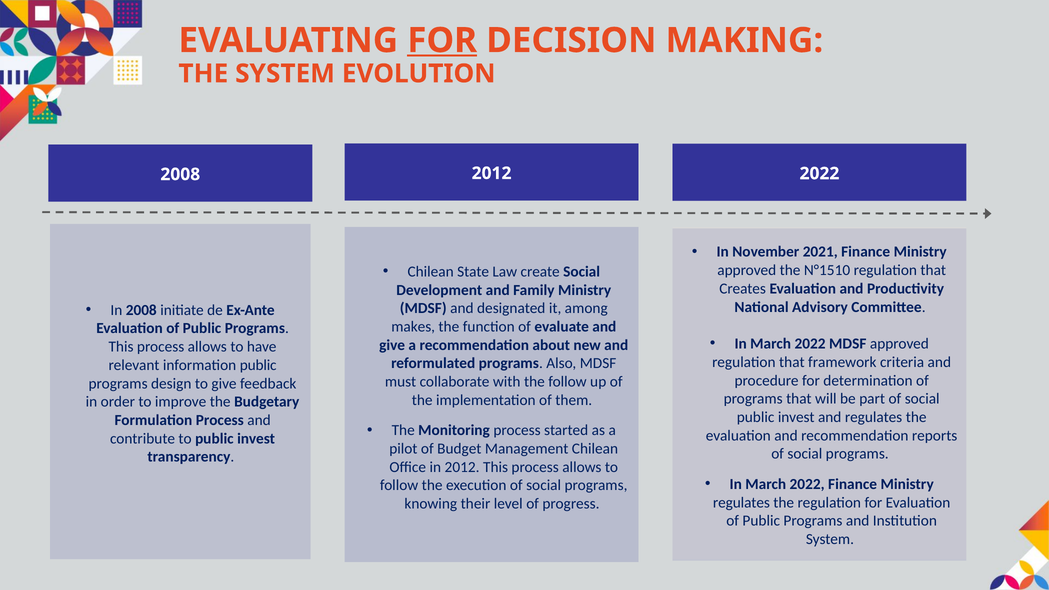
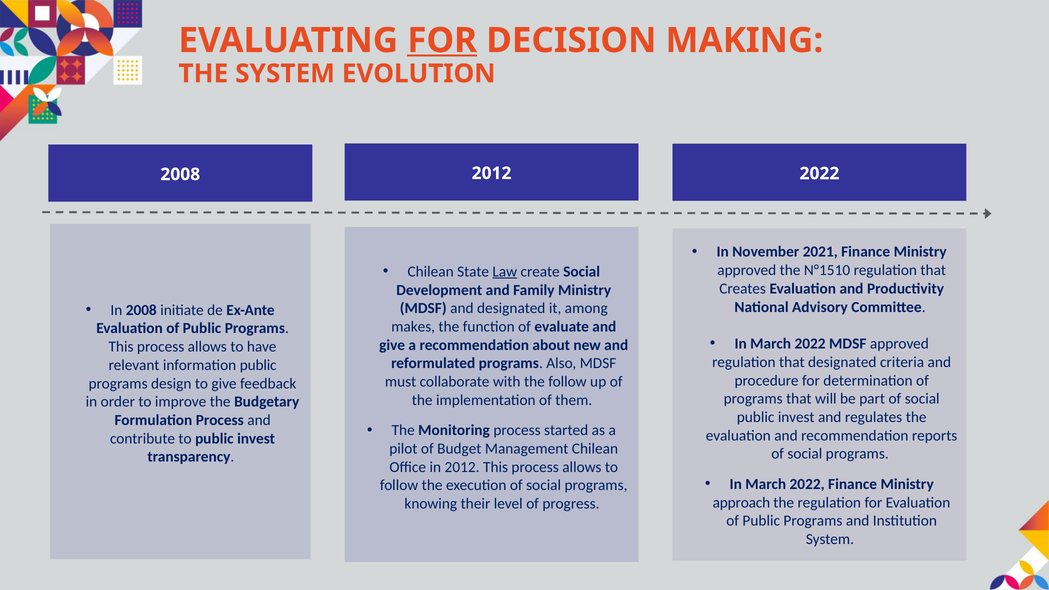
Law underline: none -> present
that framework: framework -> designated
regulates at (741, 503): regulates -> approach
